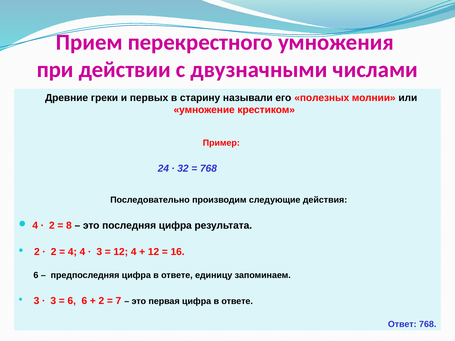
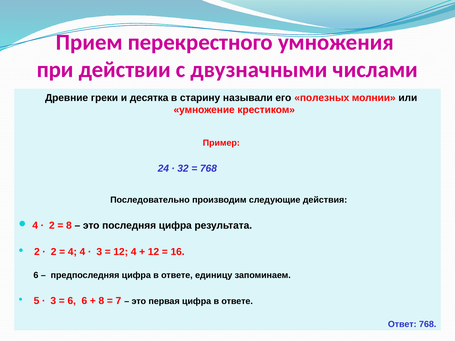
первых: первых -> десятка
3 at (37, 301): 3 -> 5
2 at (101, 301): 2 -> 8
